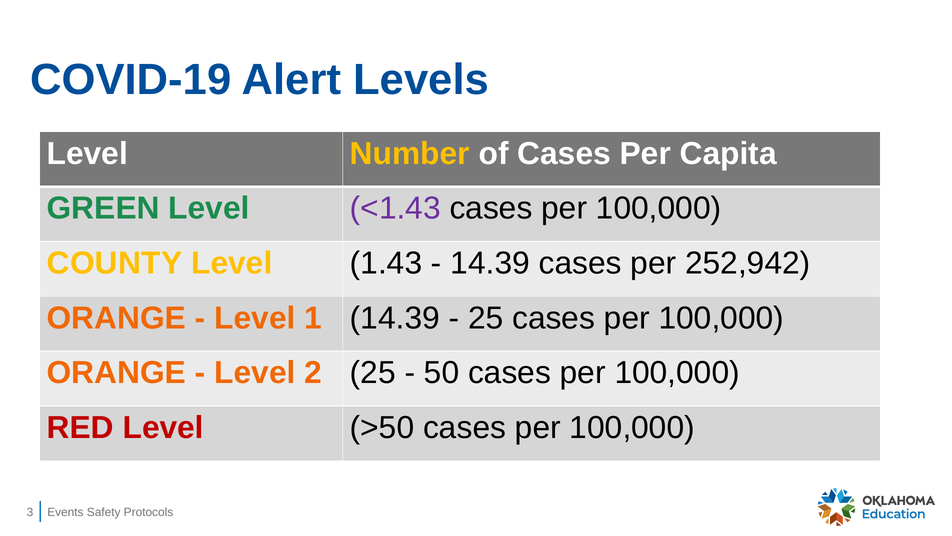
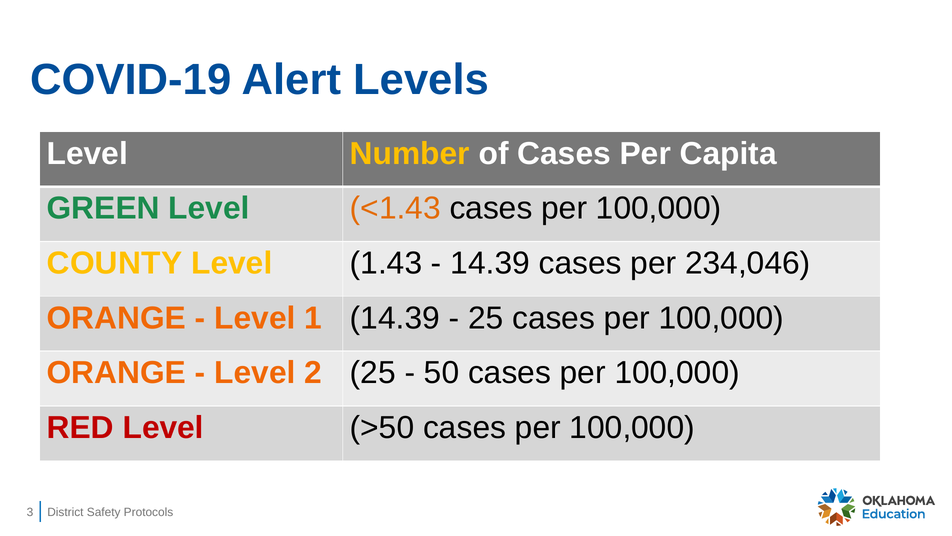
<1.43 colour: purple -> orange
252,942: 252,942 -> 234,046
Events: Events -> District
